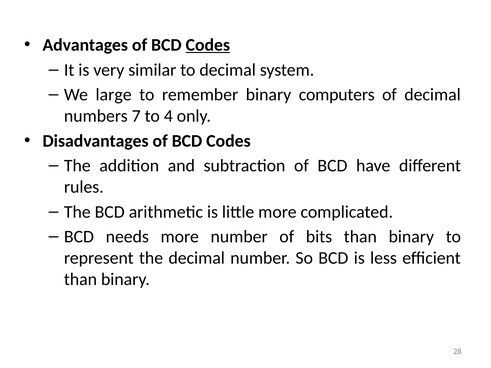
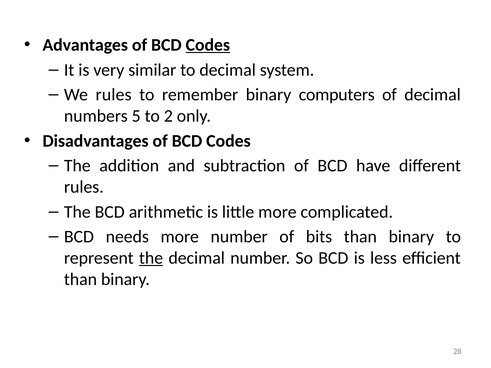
We large: large -> rules
7: 7 -> 5
4: 4 -> 2
the at (151, 258) underline: none -> present
